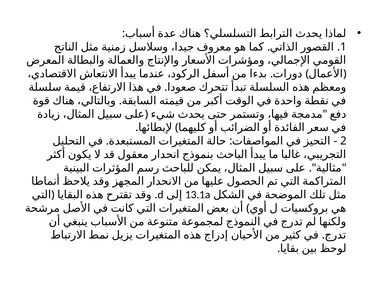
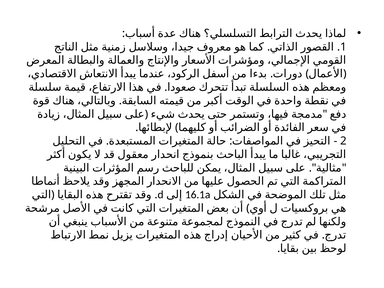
13.1a: 13.1a -> 16.1a
